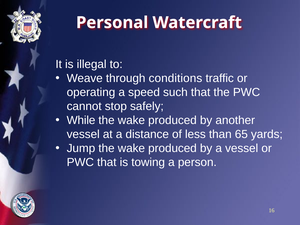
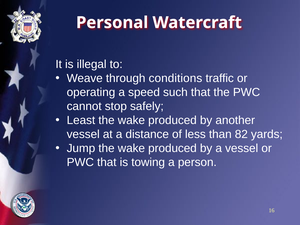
While: While -> Least
65: 65 -> 82
